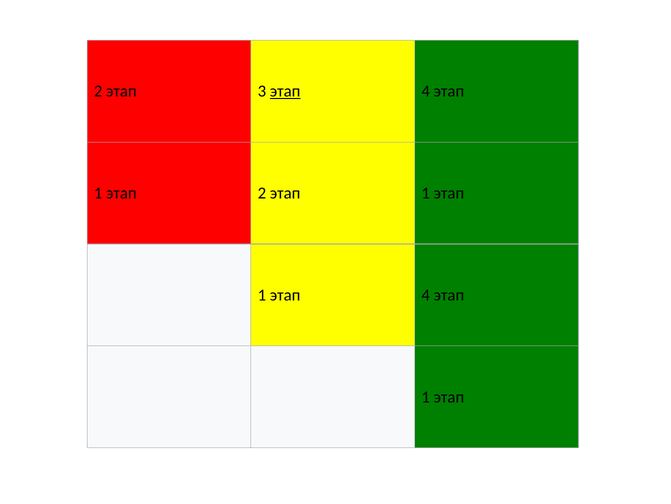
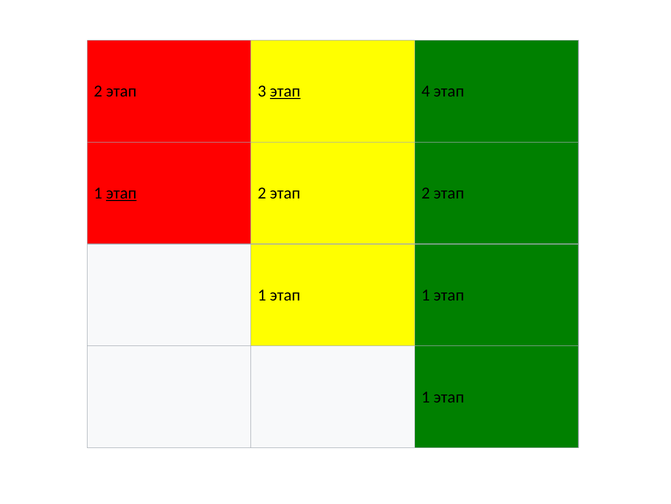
этап at (121, 193) underline: none -> present
2 этап 1: 1 -> 2
4 at (426, 295): 4 -> 1
